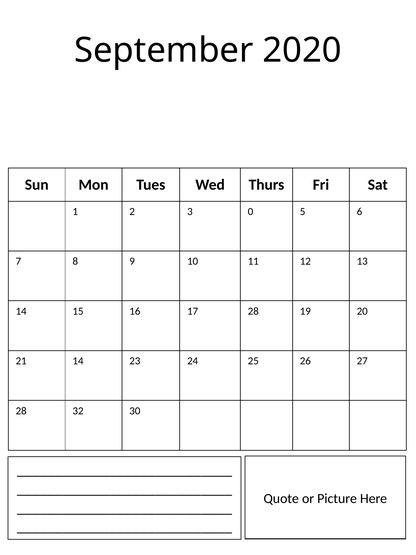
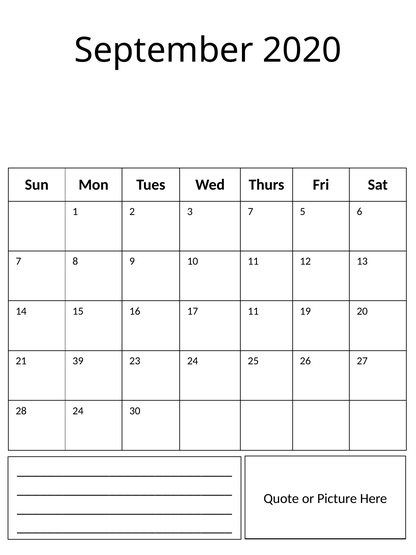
3 0: 0 -> 7
17 28: 28 -> 11
21 14: 14 -> 39
28 32: 32 -> 24
